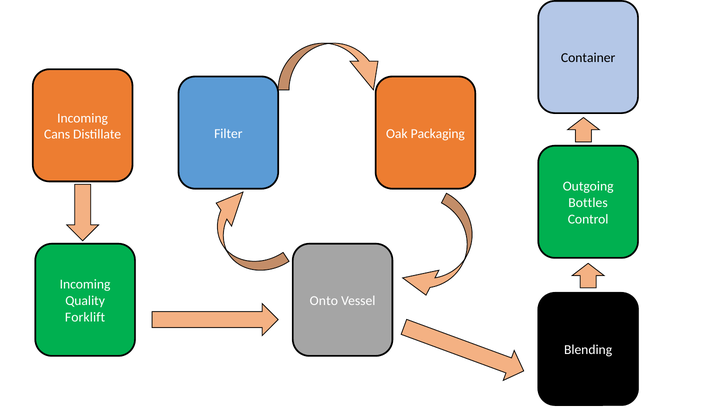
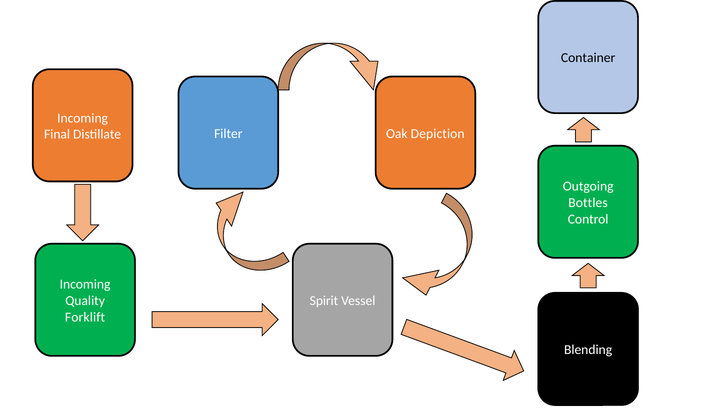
Packaging: Packaging -> Depiction
Cans: Cans -> Final
Onto: Onto -> Spirit
